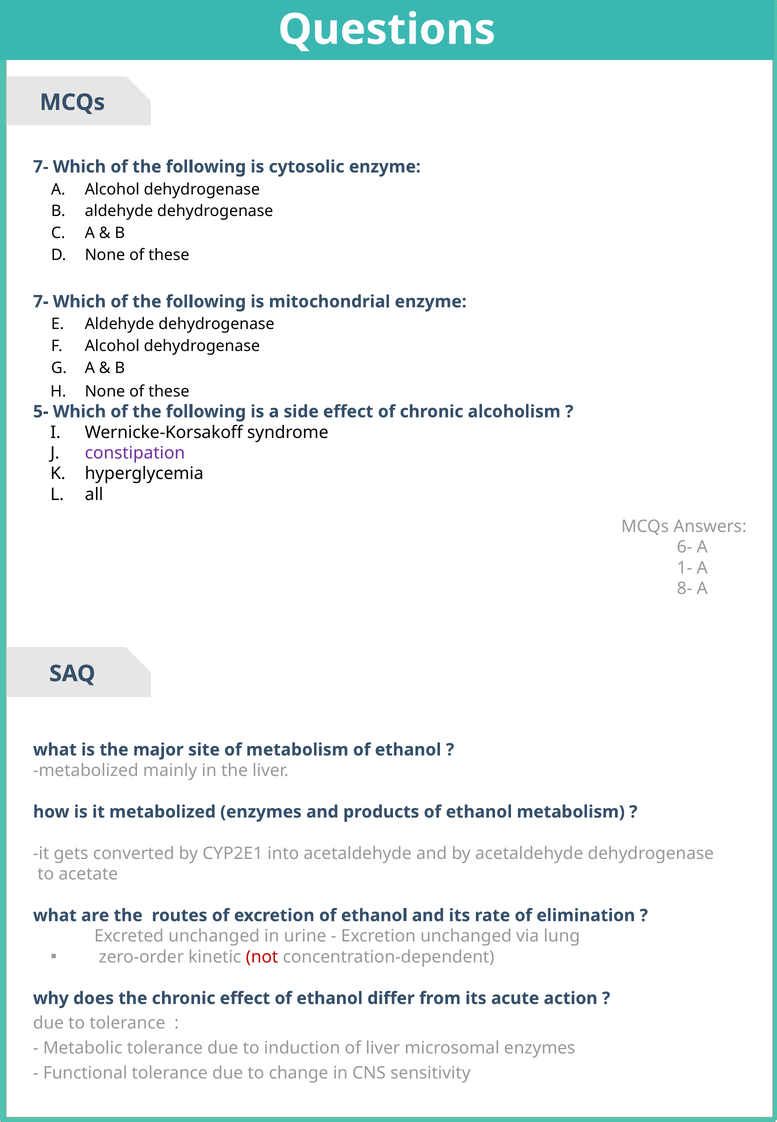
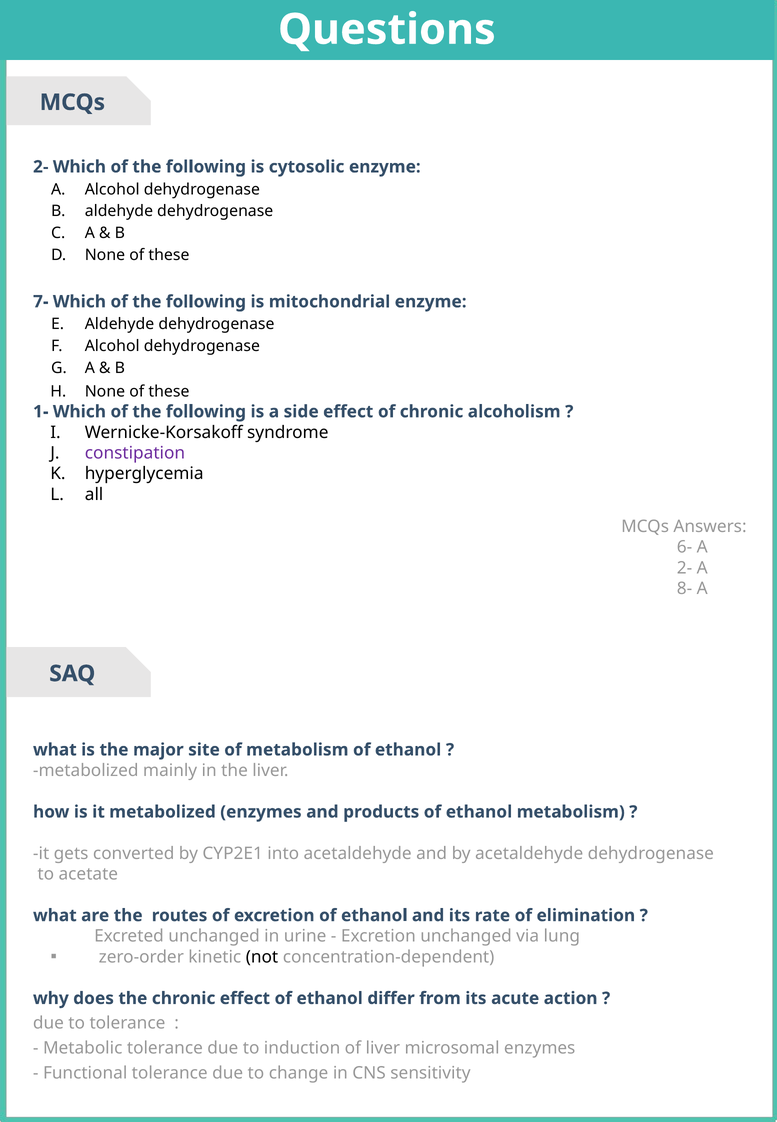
7- at (41, 167): 7- -> 2-
5-: 5- -> 1-
1- at (685, 568): 1- -> 2-
not colour: red -> black
